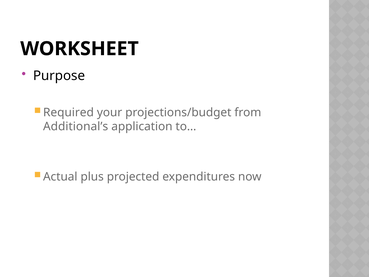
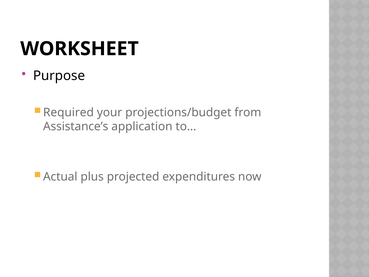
Additional’s: Additional’s -> Assistance’s
